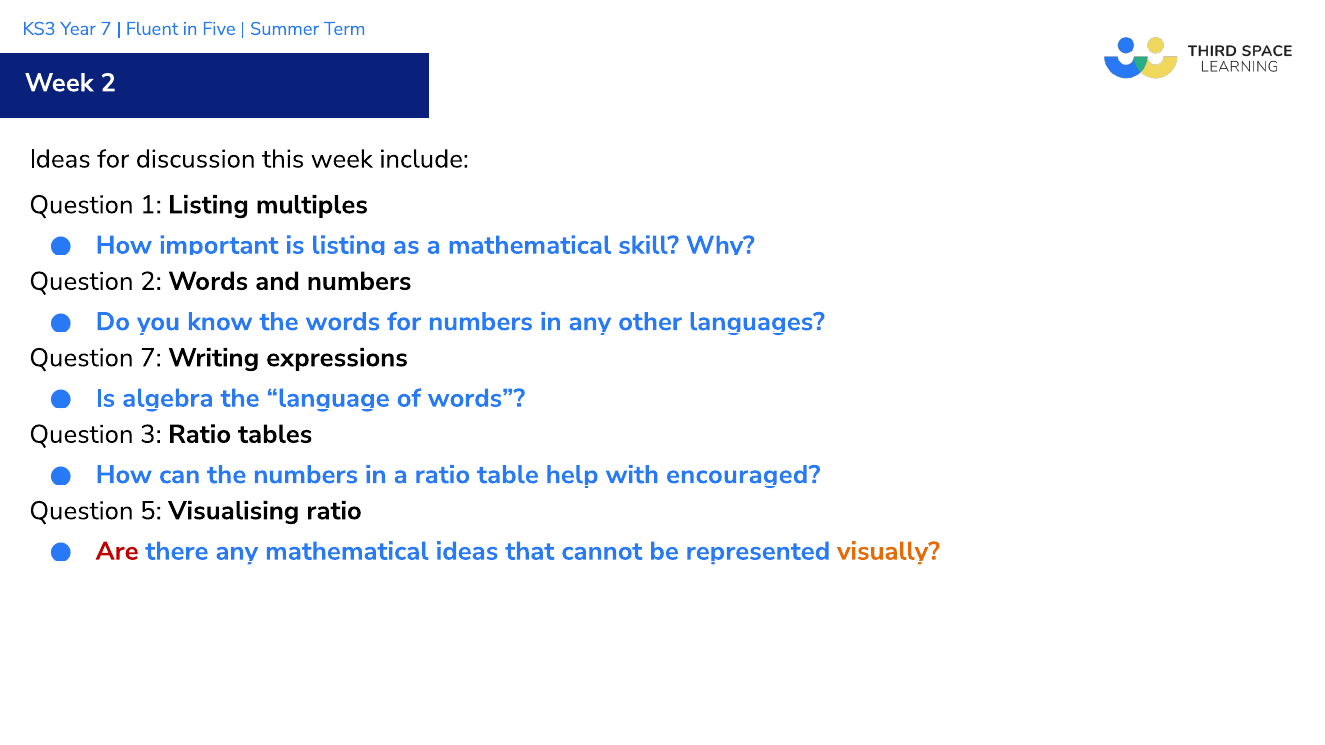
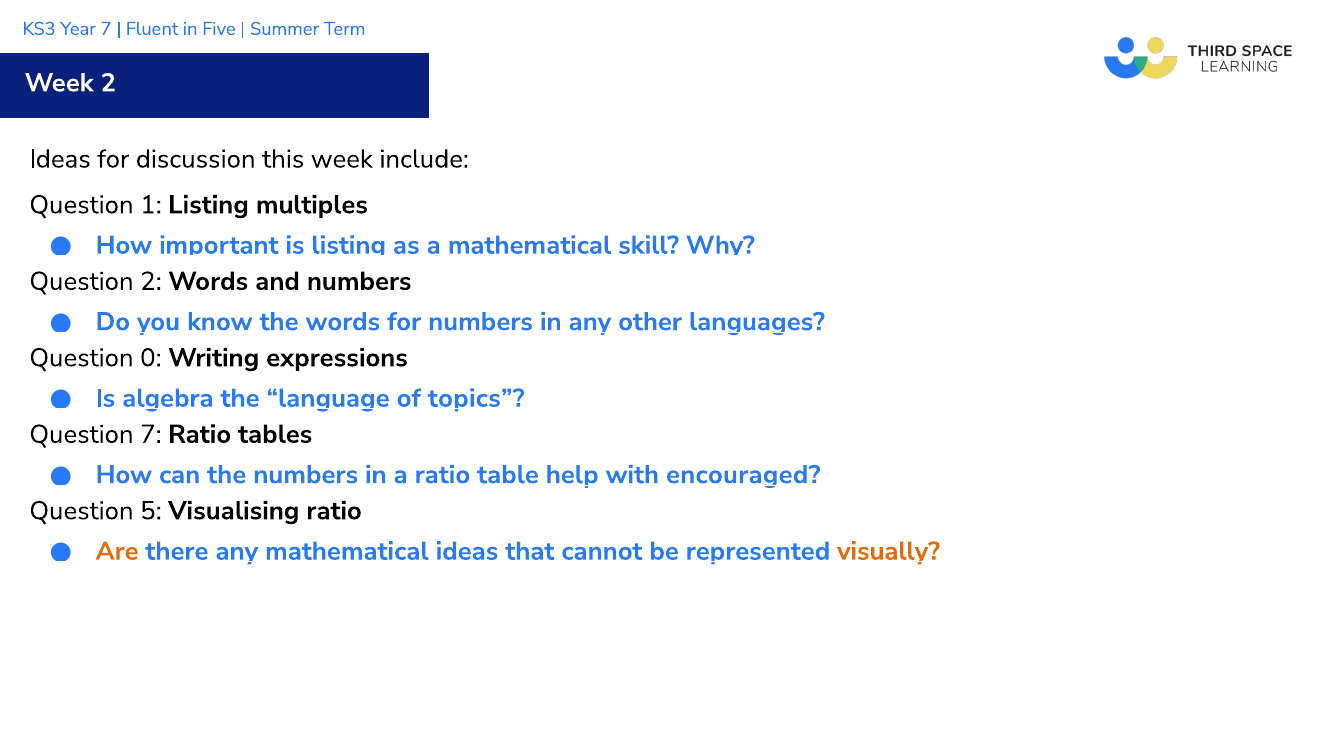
Question 7: 7 -> 0
of words: words -> topics
Question 3: 3 -> 7
Are colour: red -> orange
